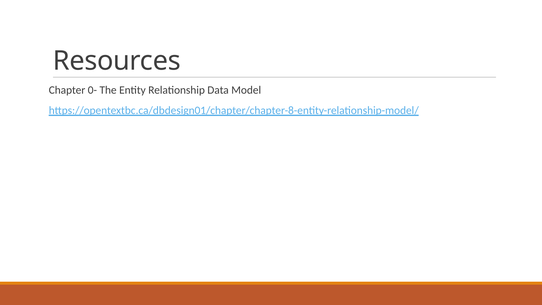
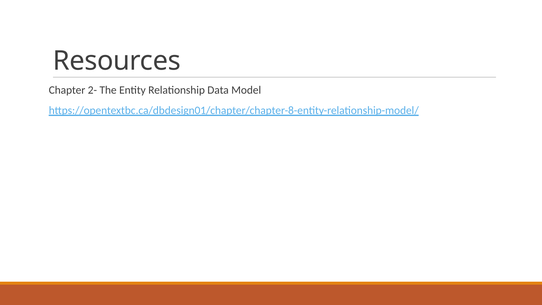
0-: 0- -> 2-
